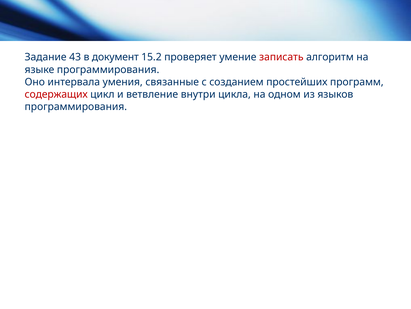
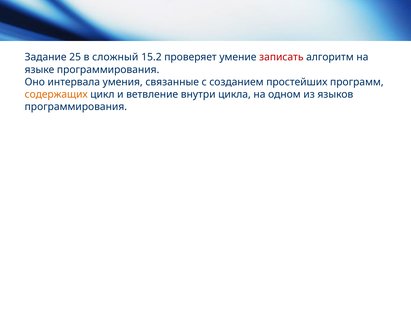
43: 43 -> 25
документ: документ -> сложный
содержащих colour: red -> orange
